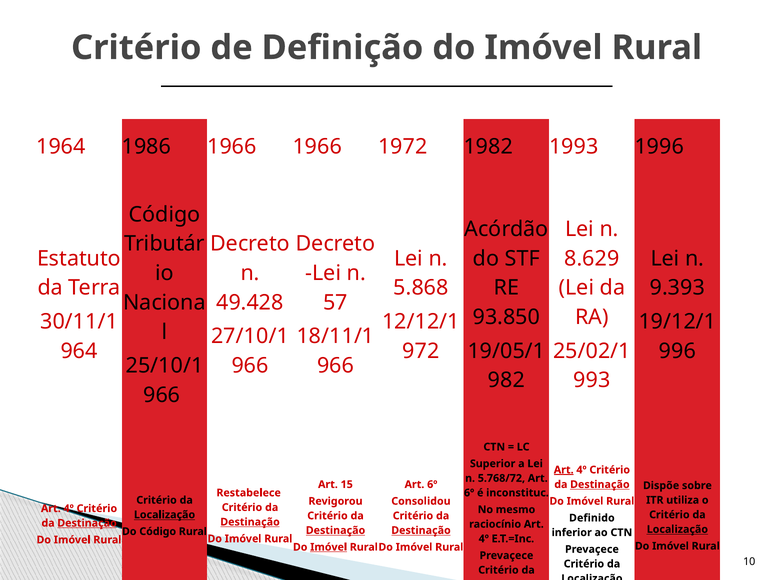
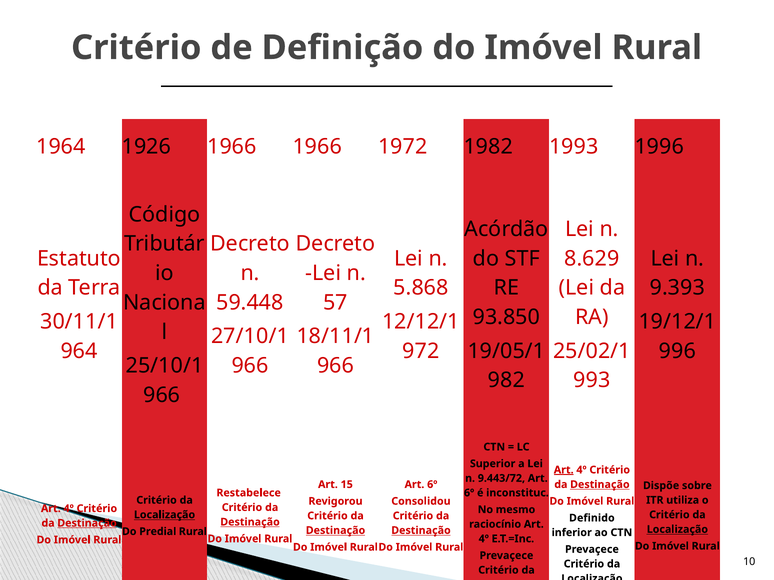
1986: 1986 -> 1926
49.428: 49.428 -> 59.448
5.768/72: 5.768/72 -> 9.443/72
Do Código: Código -> Predial
Imóvel at (329, 548) underline: present -> none
